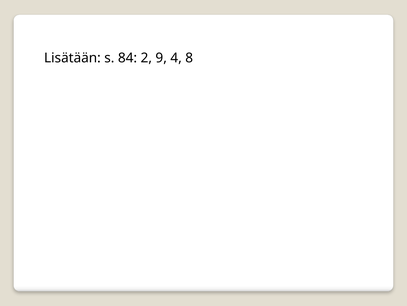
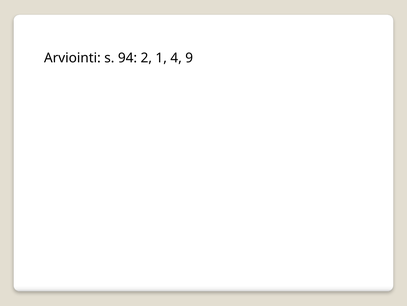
Lisätään: Lisätään -> Arviointi
84: 84 -> 94
9: 9 -> 1
8: 8 -> 9
